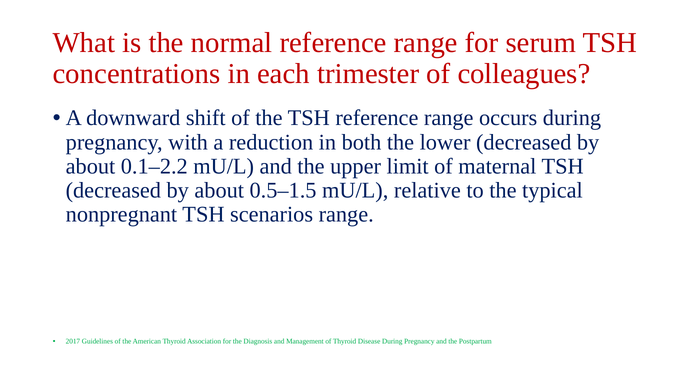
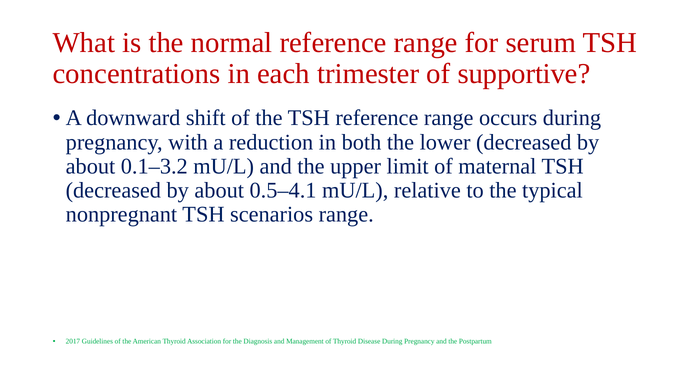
colleagues: colleagues -> supportive
0.1–2.2: 0.1–2.2 -> 0.1–3.2
0.5–1.5: 0.5–1.5 -> 0.5–4.1
